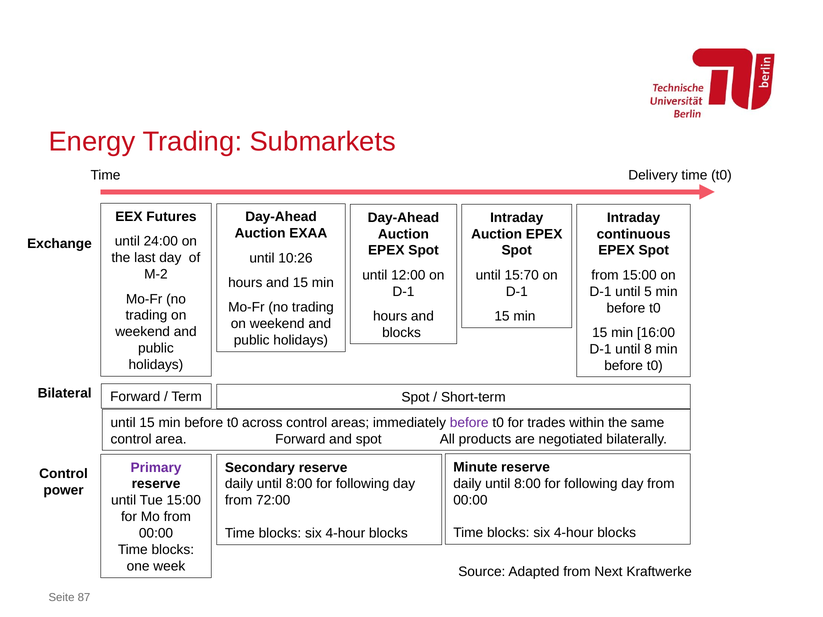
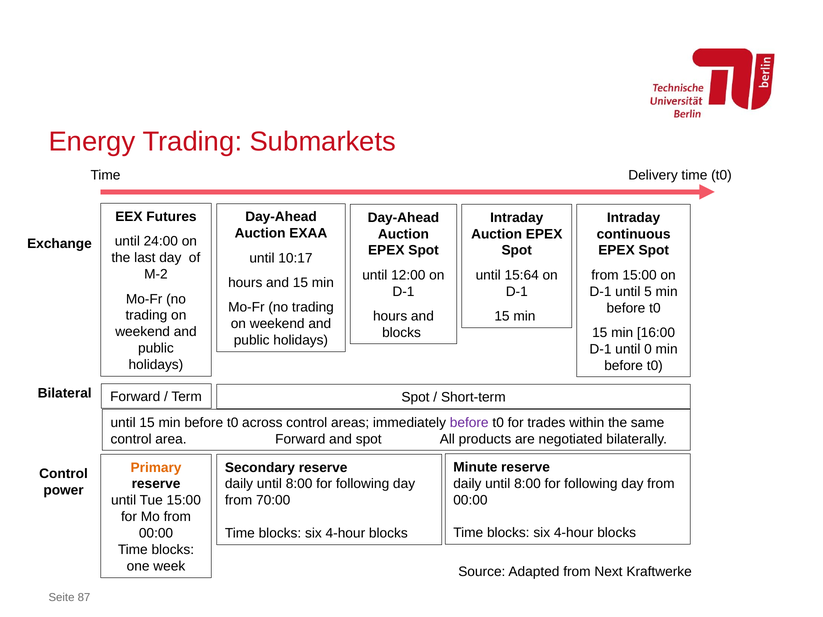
10:26: 10:26 -> 10:17
15:70: 15:70 -> 15:64
8: 8 -> 0
Primary colour: purple -> orange
72:00: 72:00 -> 70:00
